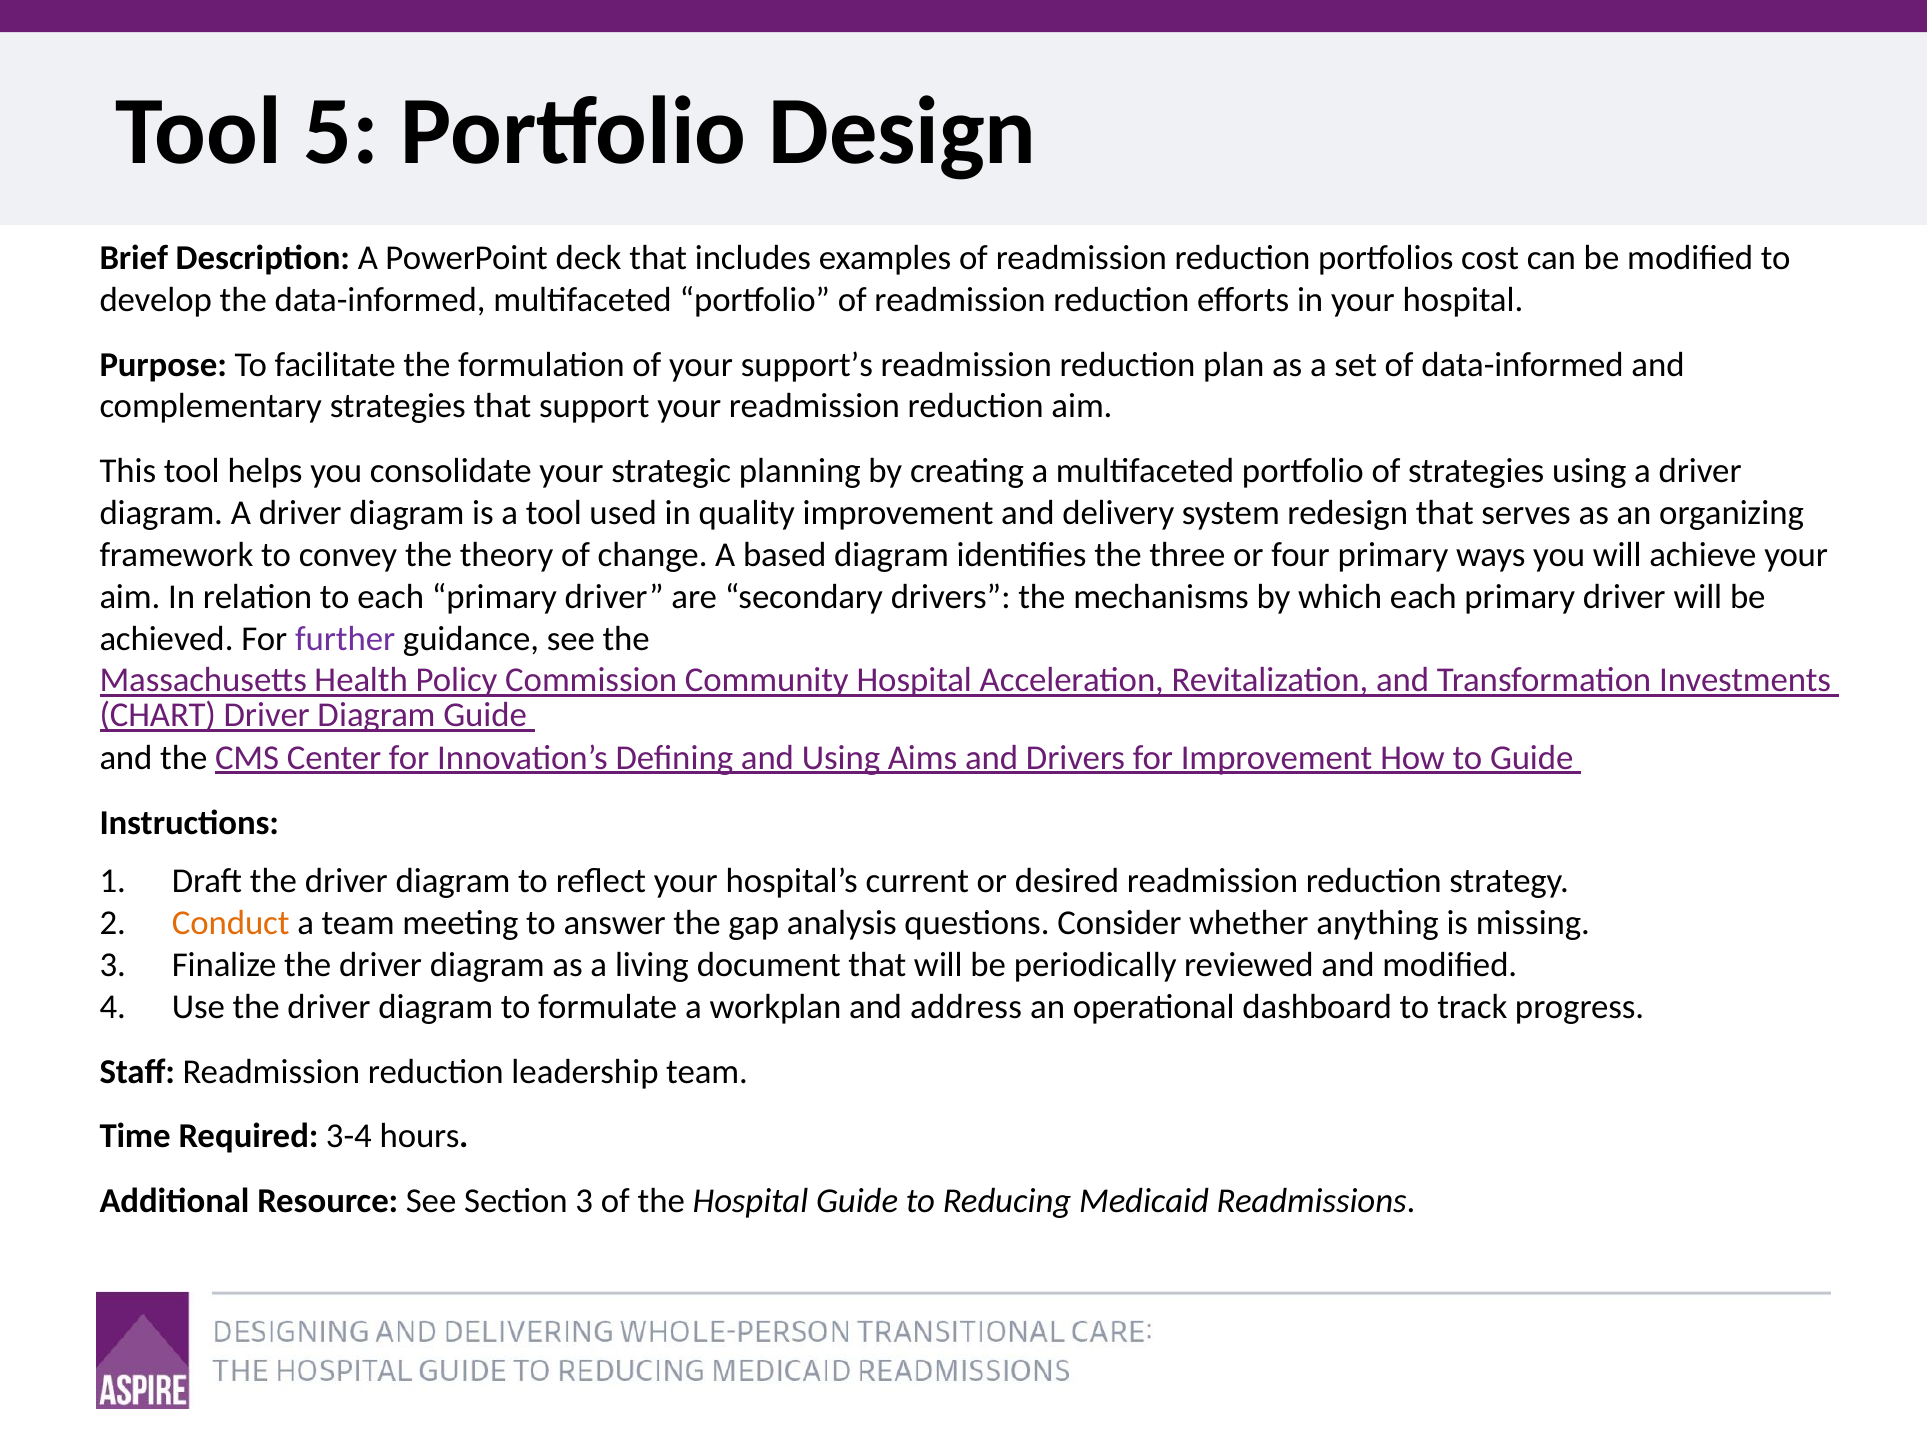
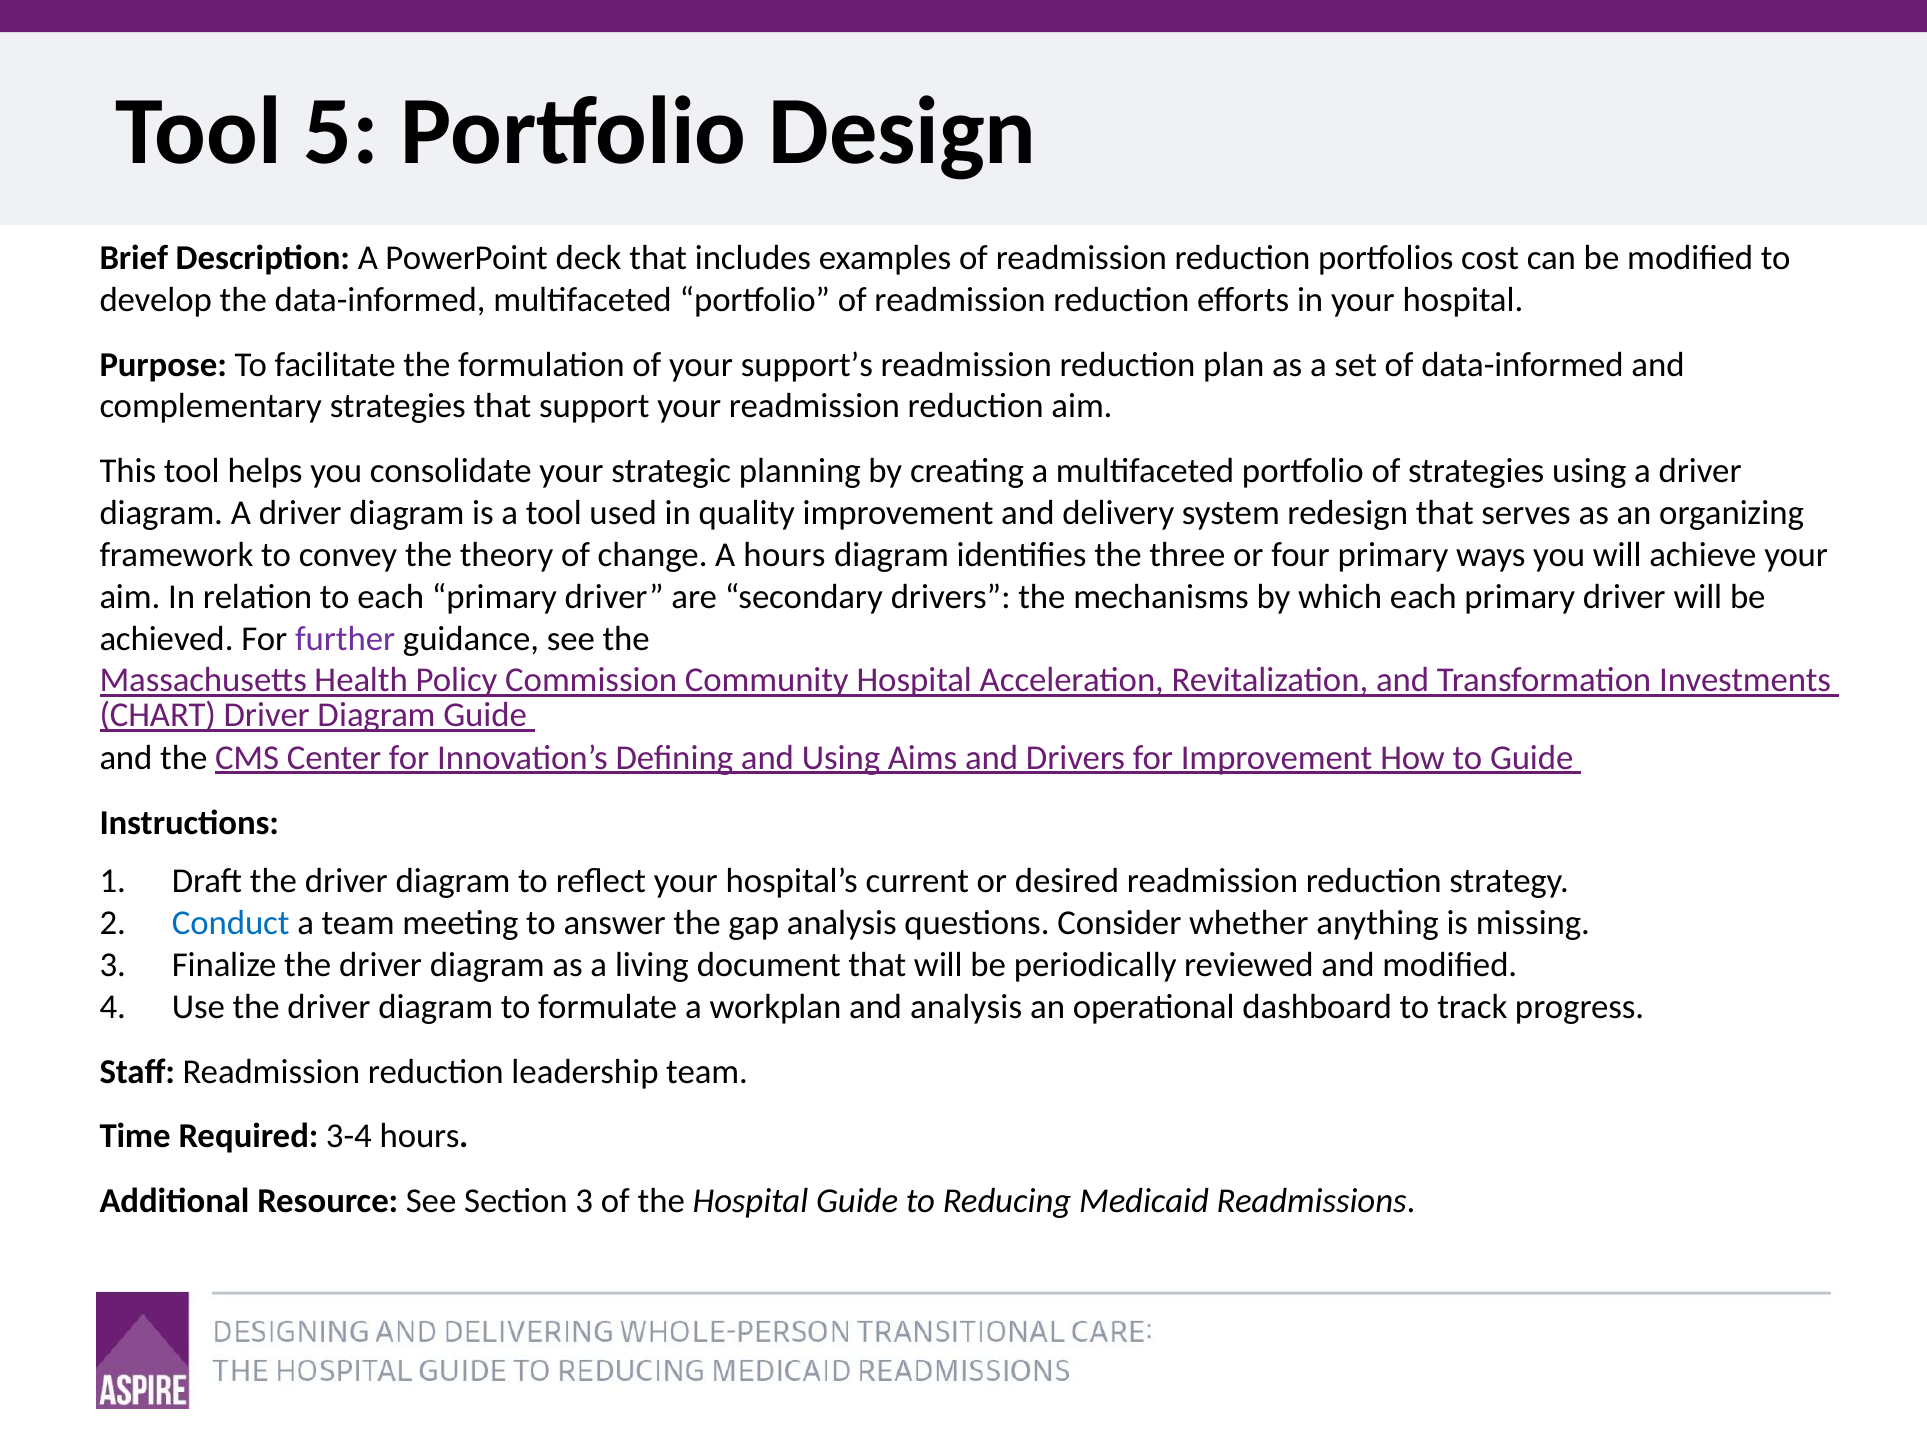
A based: based -> hours
Conduct colour: orange -> blue
and address: address -> analysis
